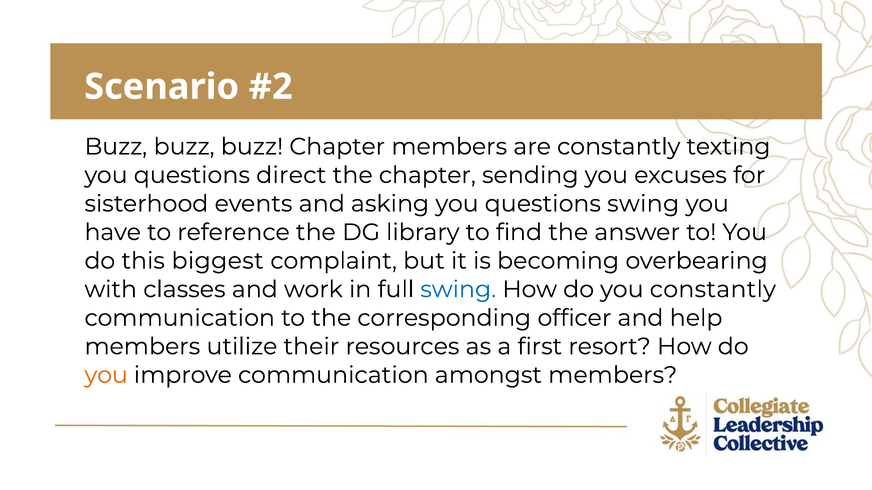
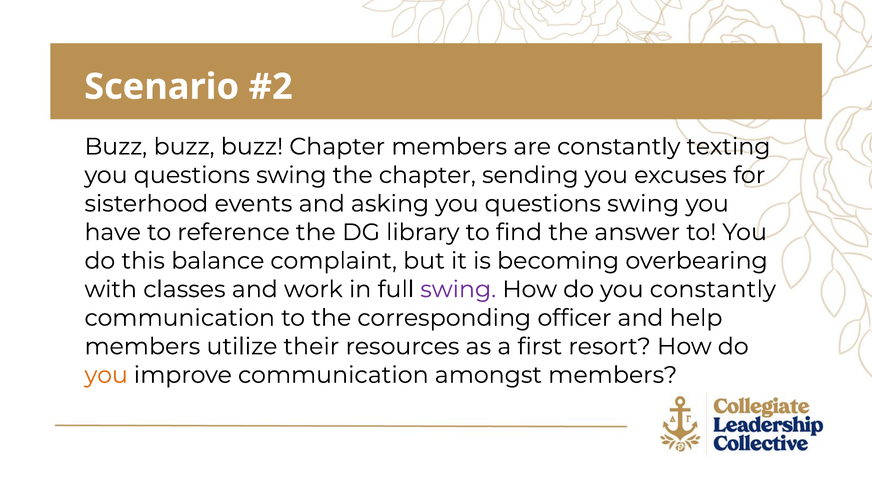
direct at (291, 175): direct -> swing
biggest: biggest -> balance
swing at (458, 290) colour: blue -> purple
